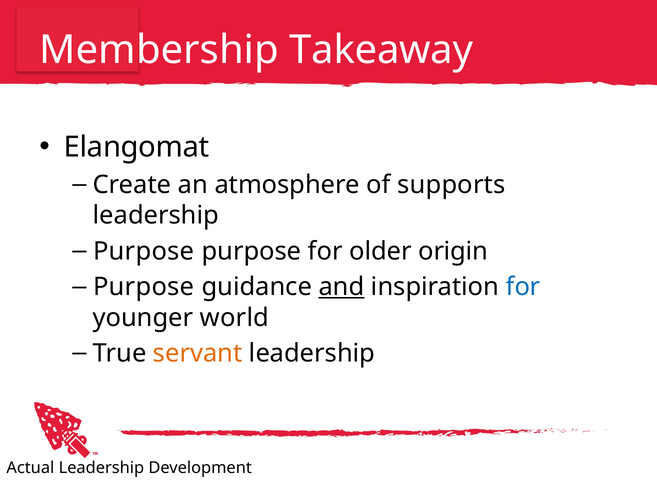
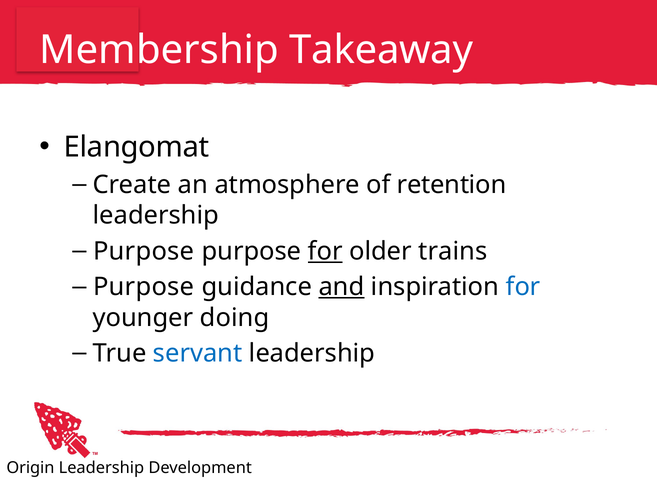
supports: supports -> retention
for at (325, 252) underline: none -> present
origin: origin -> trains
world: world -> doing
servant colour: orange -> blue
Actual: Actual -> Origin
